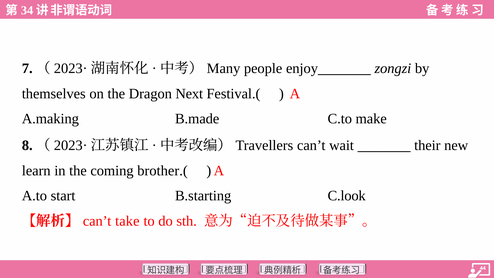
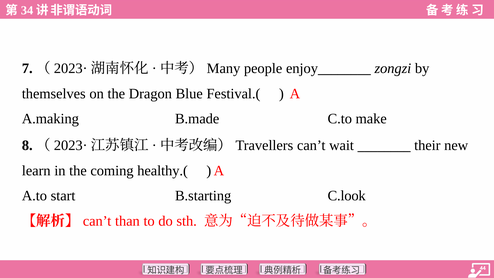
Next: Next -> Blue
brother.(: brother.( -> healthy.(
take: take -> than
